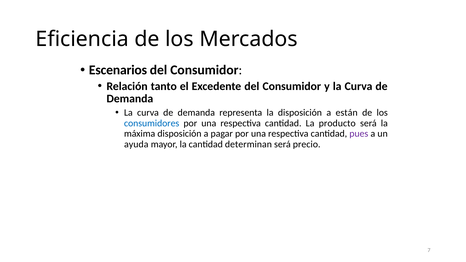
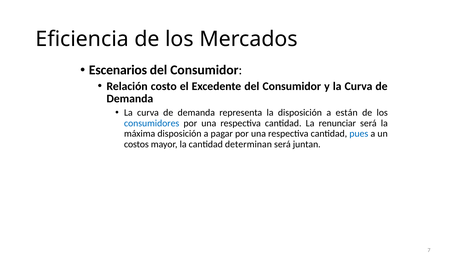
tanto: tanto -> costo
producto: producto -> renunciar
pues colour: purple -> blue
ayuda: ayuda -> costos
precio: precio -> juntan
